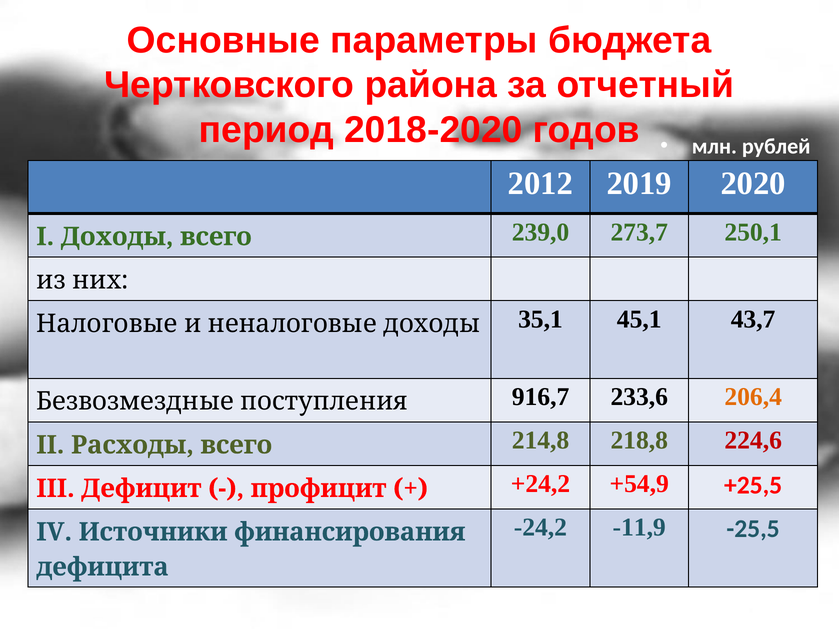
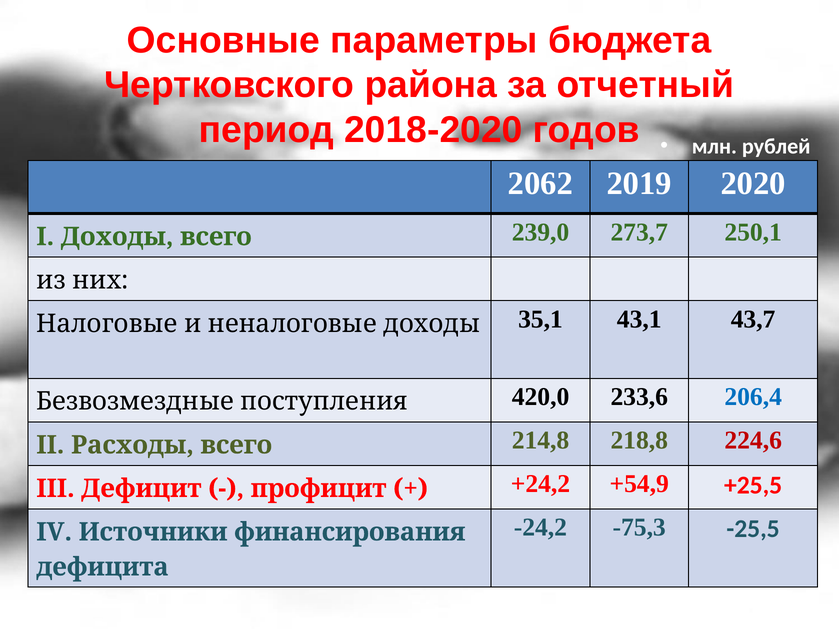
2012: 2012 -> 2062
45,1: 45,1 -> 43,1
916,7: 916,7 -> 420,0
206,4 colour: orange -> blue
-11,9: -11,9 -> -75,3
